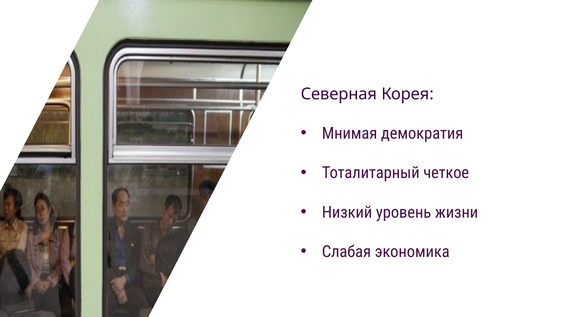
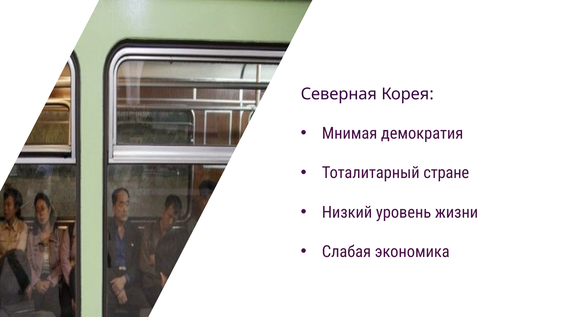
четкое: четкое -> стране
